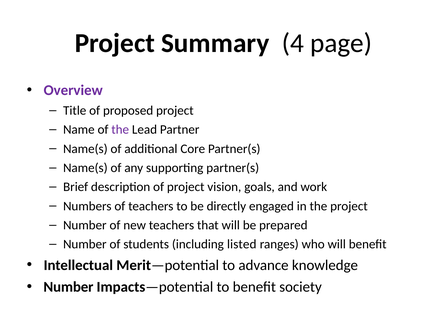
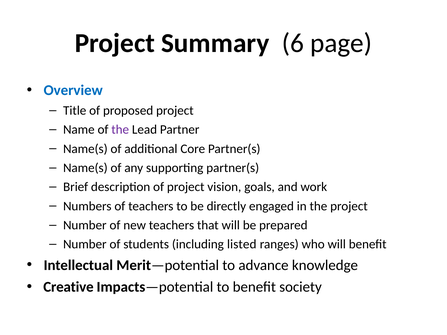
4: 4 -> 6
Overview colour: purple -> blue
Number at (68, 287): Number -> Creative
